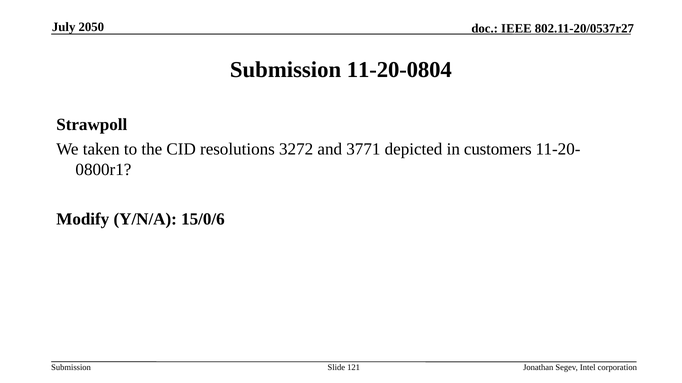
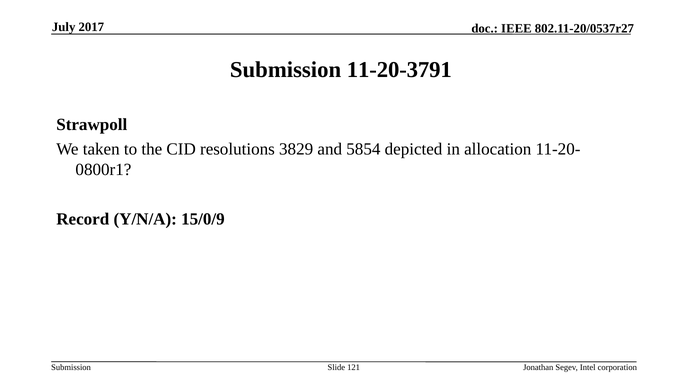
2050: 2050 -> 2017
11-20-0804: 11-20-0804 -> 11-20-3791
3272: 3272 -> 3829
3771: 3771 -> 5854
customers: customers -> allocation
Modify: Modify -> Record
15/0/6: 15/0/6 -> 15/0/9
